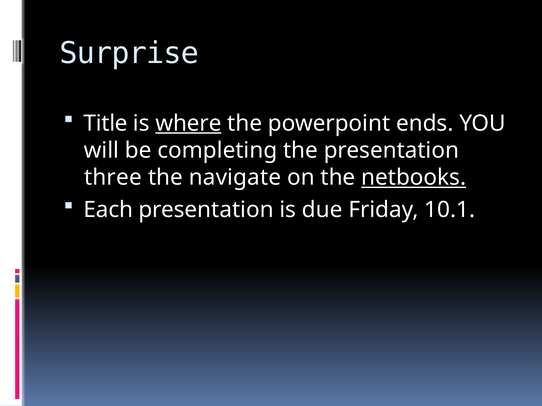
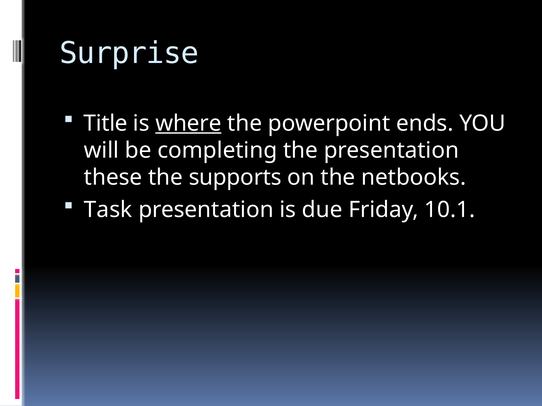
three: three -> these
navigate: navigate -> supports
netbooks underline: present -> none
Each: Each -> Task
